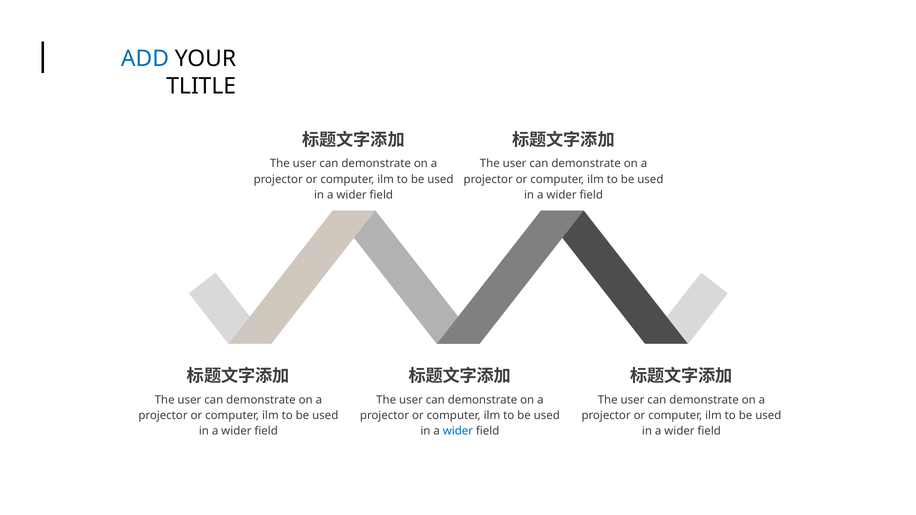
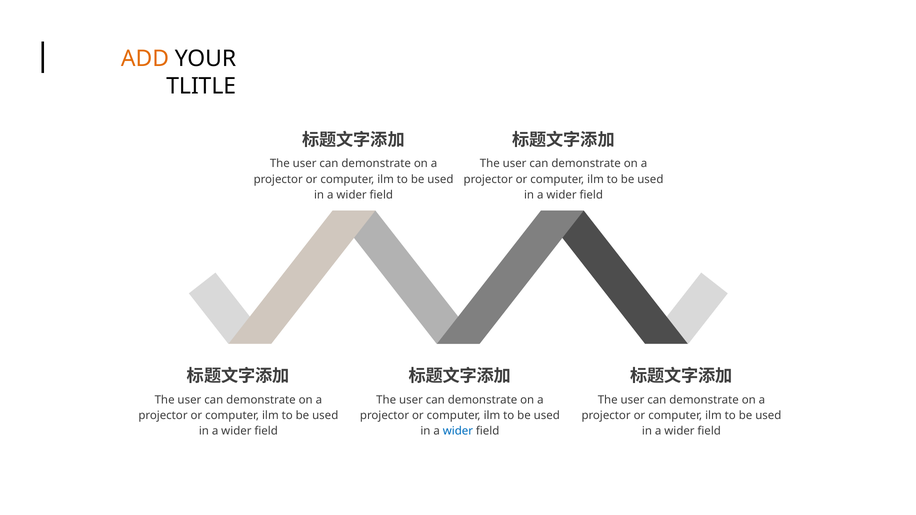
ADD colour: blue -> orange
